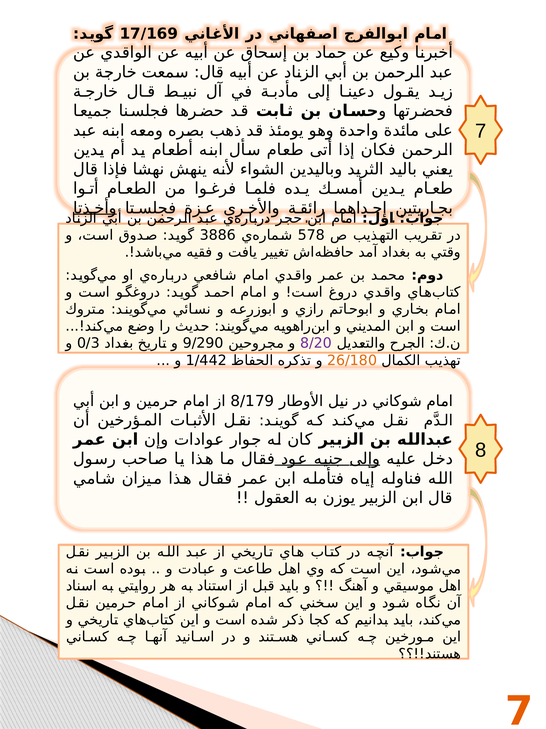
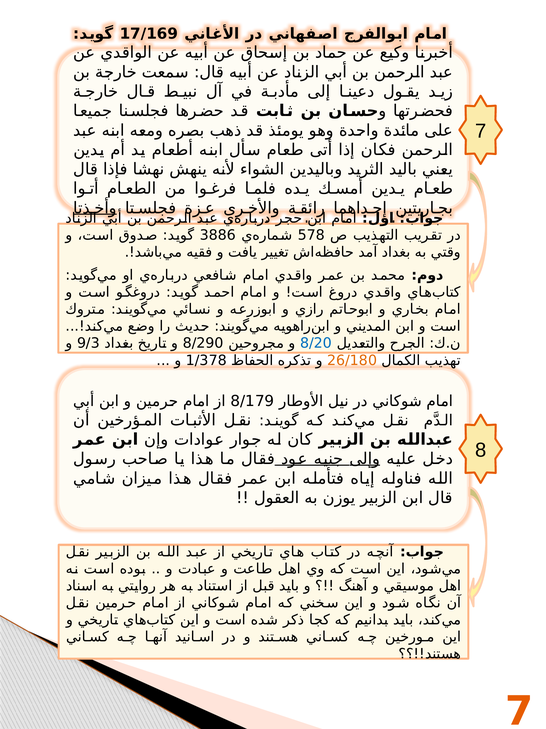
0/3: 0/3 -> 9/3
9/290: 9/290 -> 8/290
8/20 colour: purple -> blue
1/442: 1/442 -> 1/378
